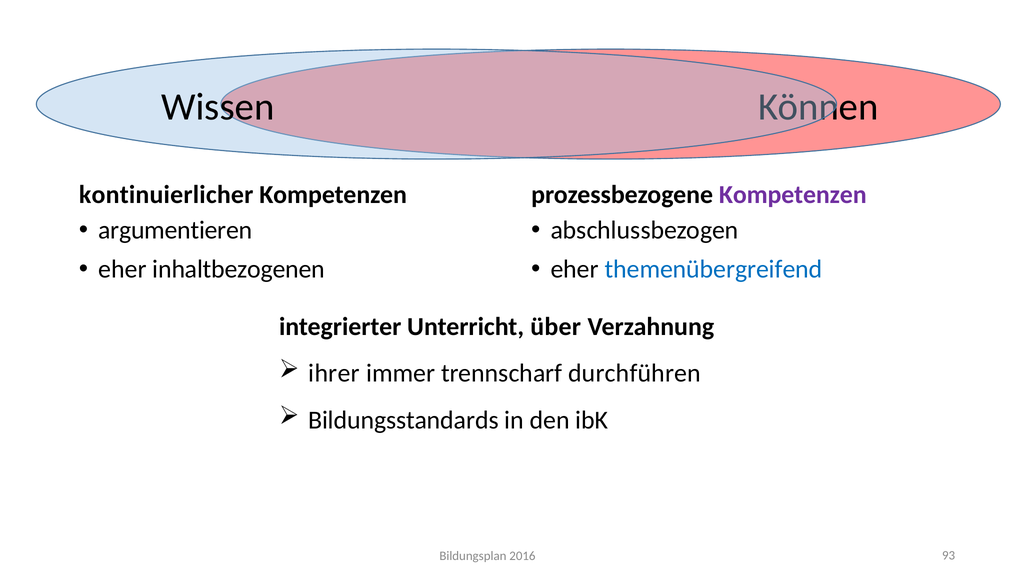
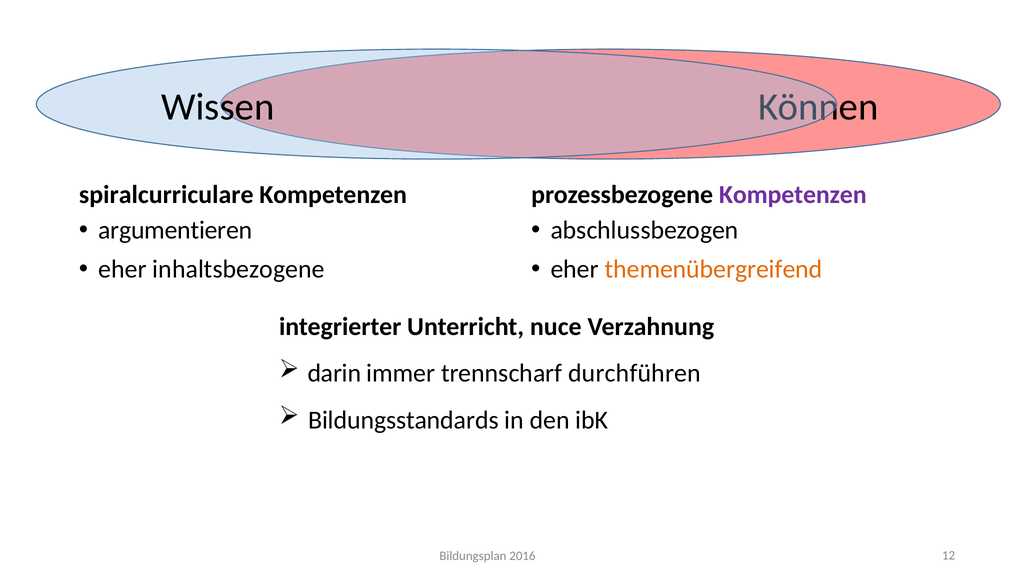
kontinuierlicher: kontinuierlicher -> spiralcurriculare
inhaltbezogenen: inhaltbezogenen -> inhaltsbezogene
themenübergreifend colour: blue -> orange
über: über -> nuce
ihrer: ihrer -> darin
93: 93 -> 12
